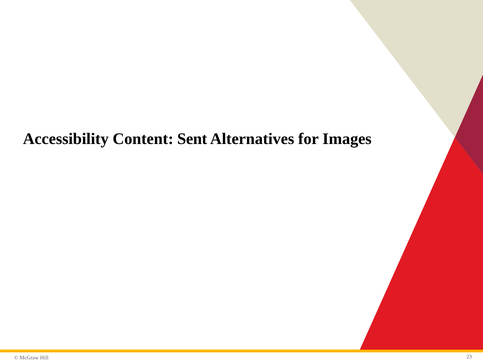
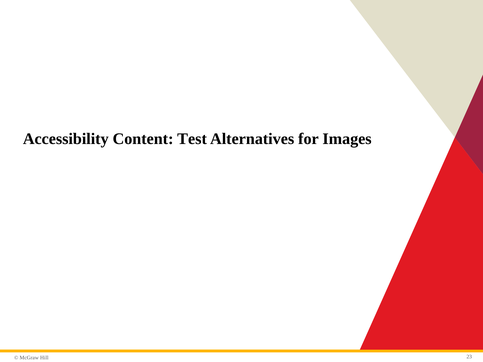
Sent: Sent -> Test
